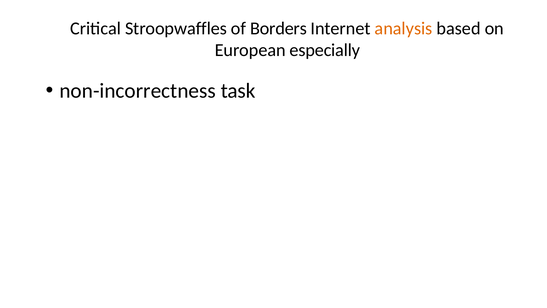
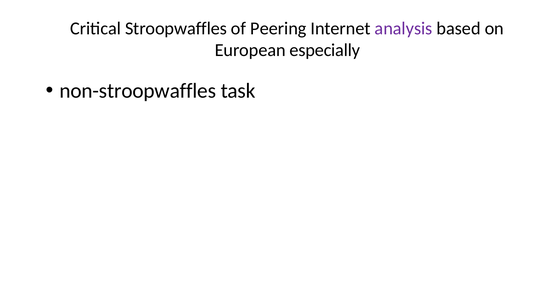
Borders: Borders -> Peering
analysis colour: orange -> purple
non-incorrectness: non-incorrectness -> non-stroopwaffles
